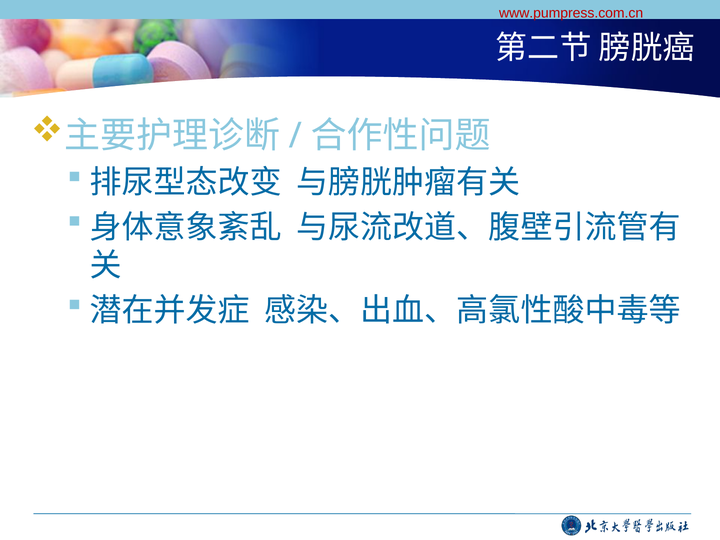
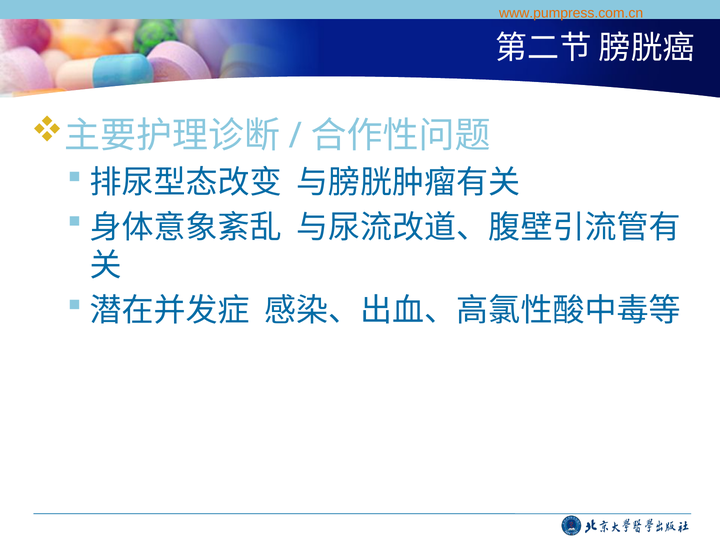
www.pumpress.com.cn colour: red -> orange
